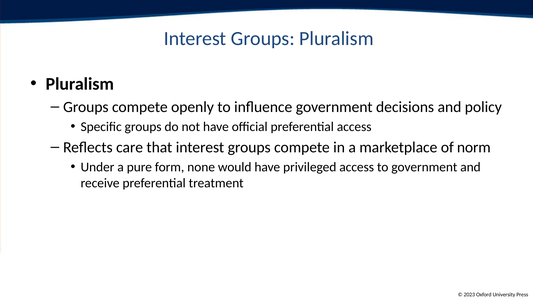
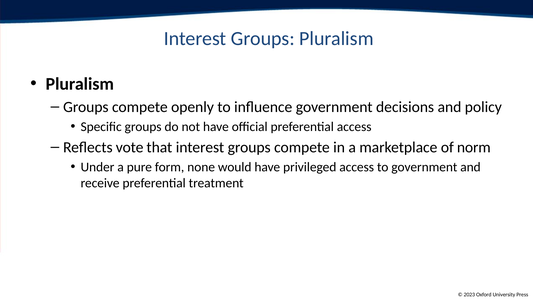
care: care -> vote
